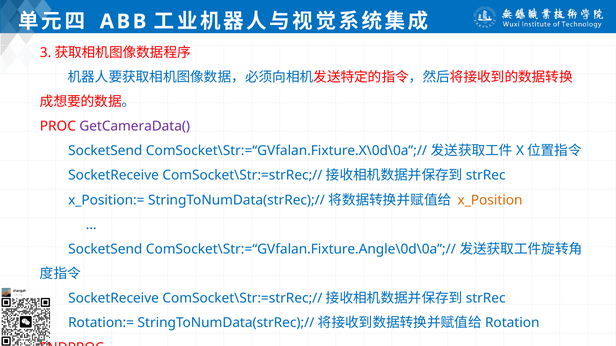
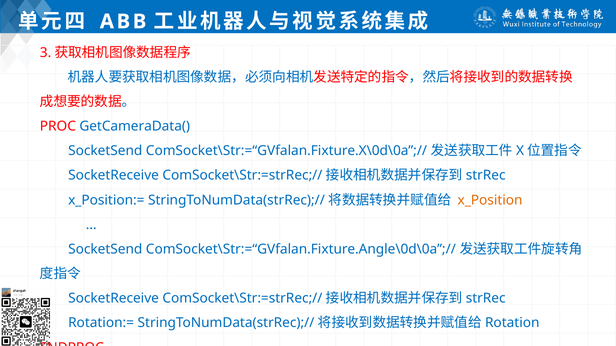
GetCameraData( colour: purple -> blue
